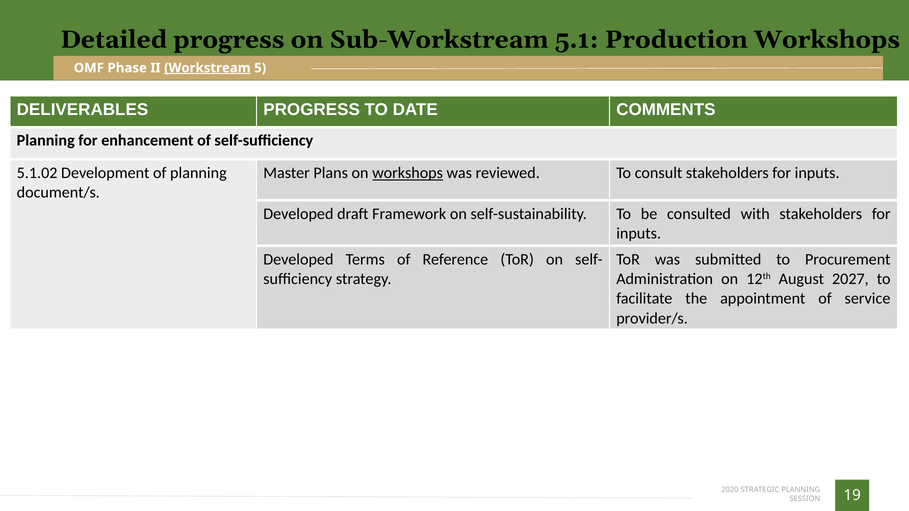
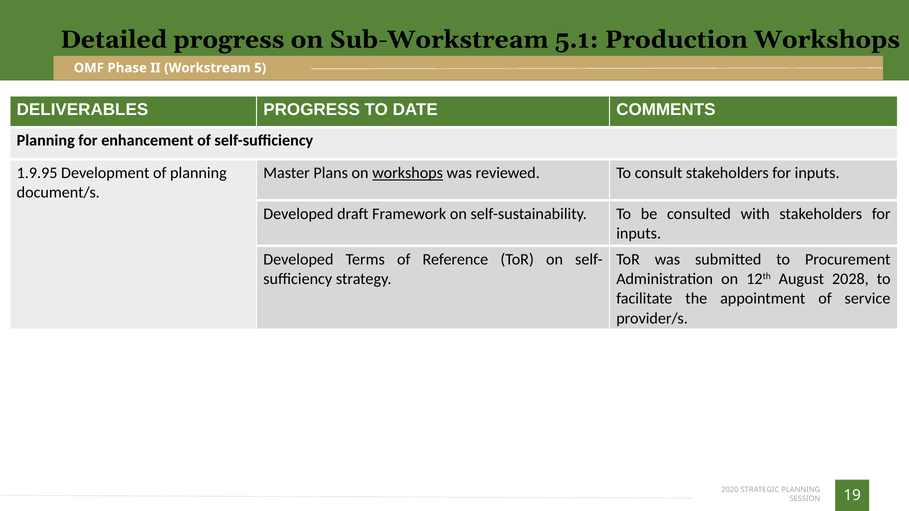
Workstream underline: present -> none
5.1.02: 5.1.02 -> 1.9.95
2027: 2027 -> 2028
